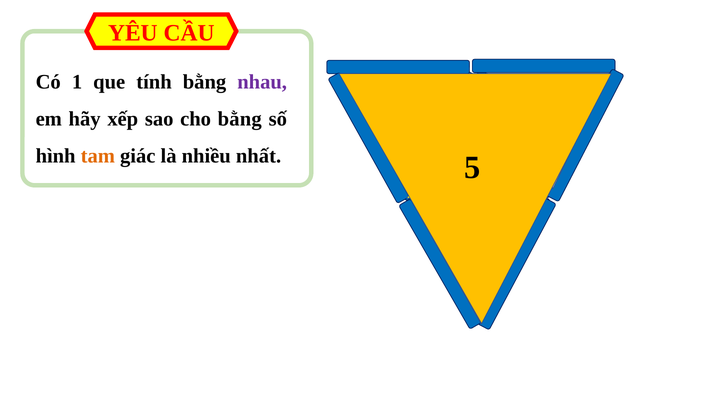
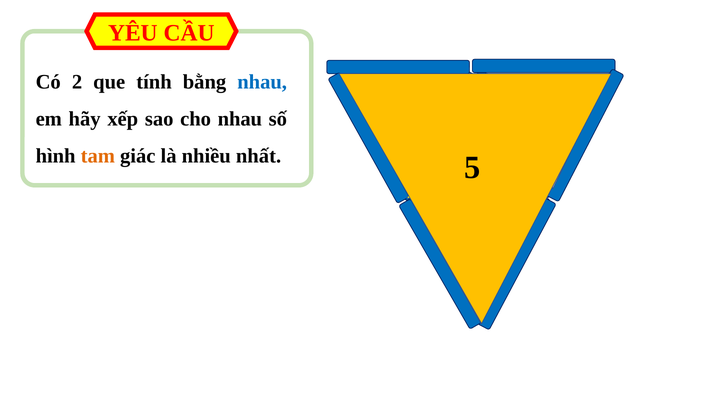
Có 1: 1 -> 2
nhau at (262, 82) colour: purple -> blue
cho bằng: bằng -> nhau
